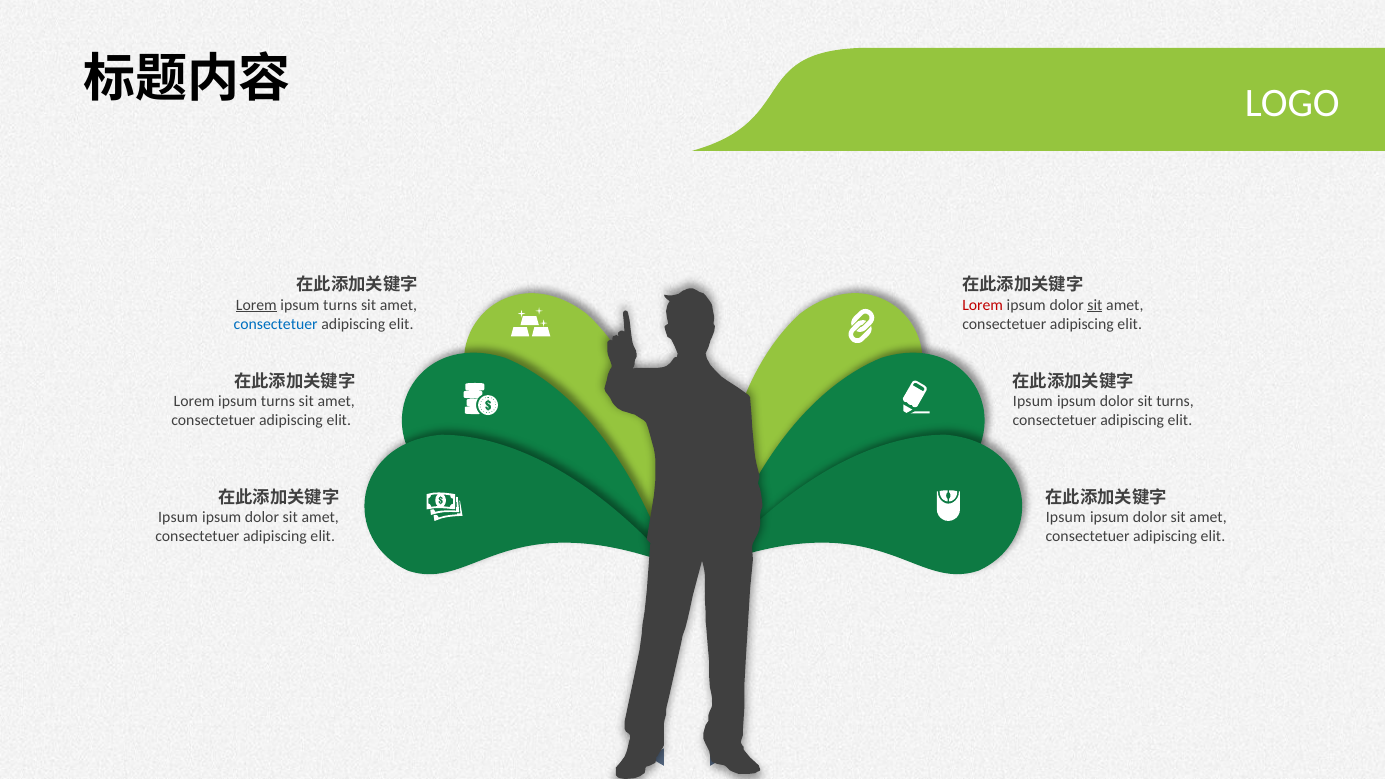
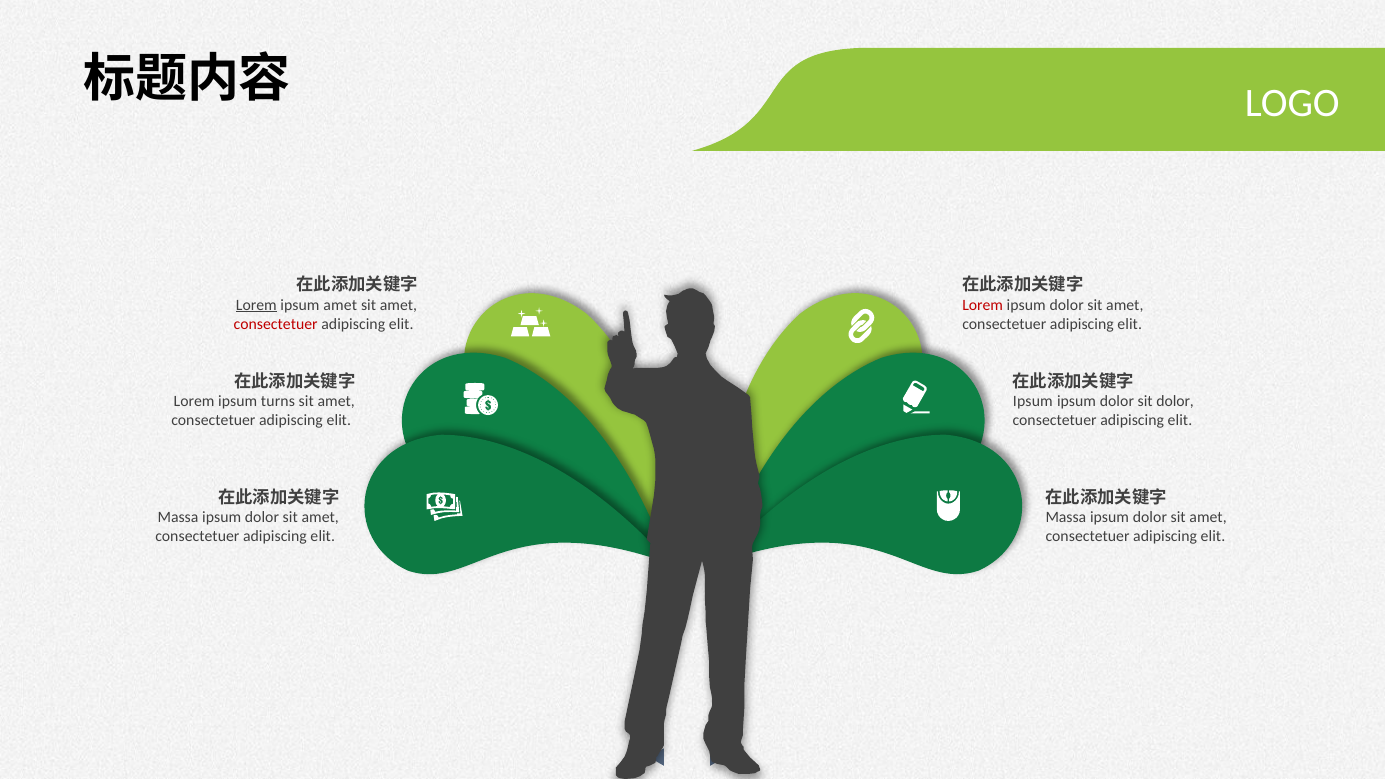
turns at (340, 305): turns -> amet
sit at (1095, 305) underline: present -> none
consectetuer at (276, 324) colour: blue -> red
sit turns: turns -> dolor
Ipsum at (178, 518): Ipsum -> Massa
Ipsum at (1066, 518): Ipsum -> Massa
